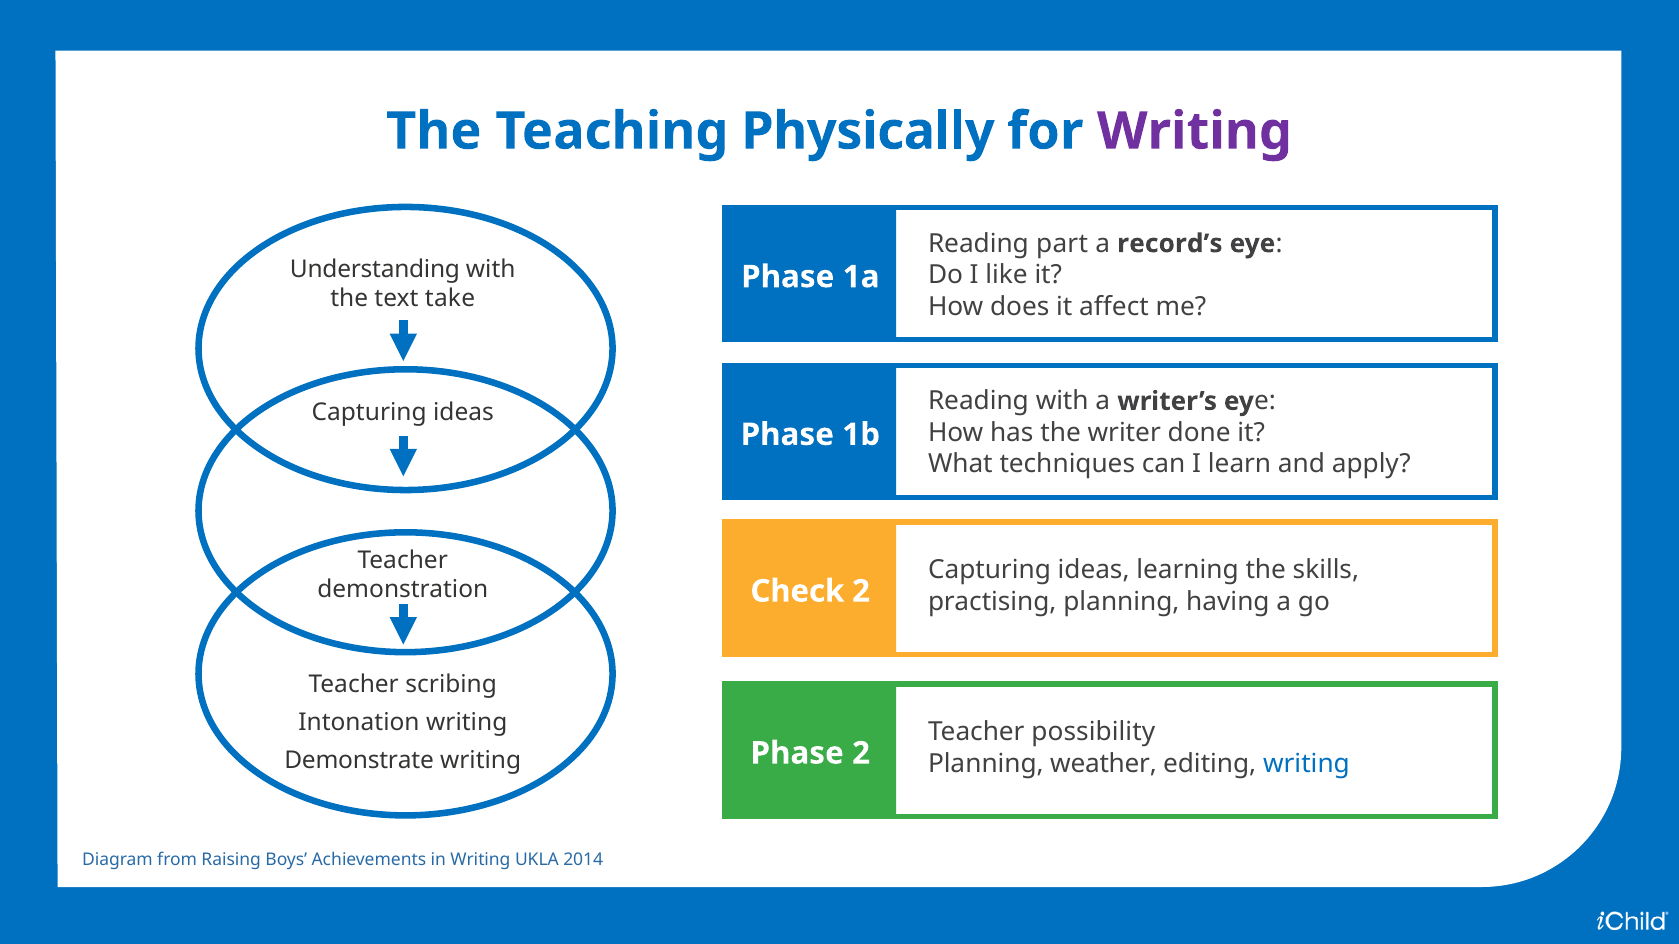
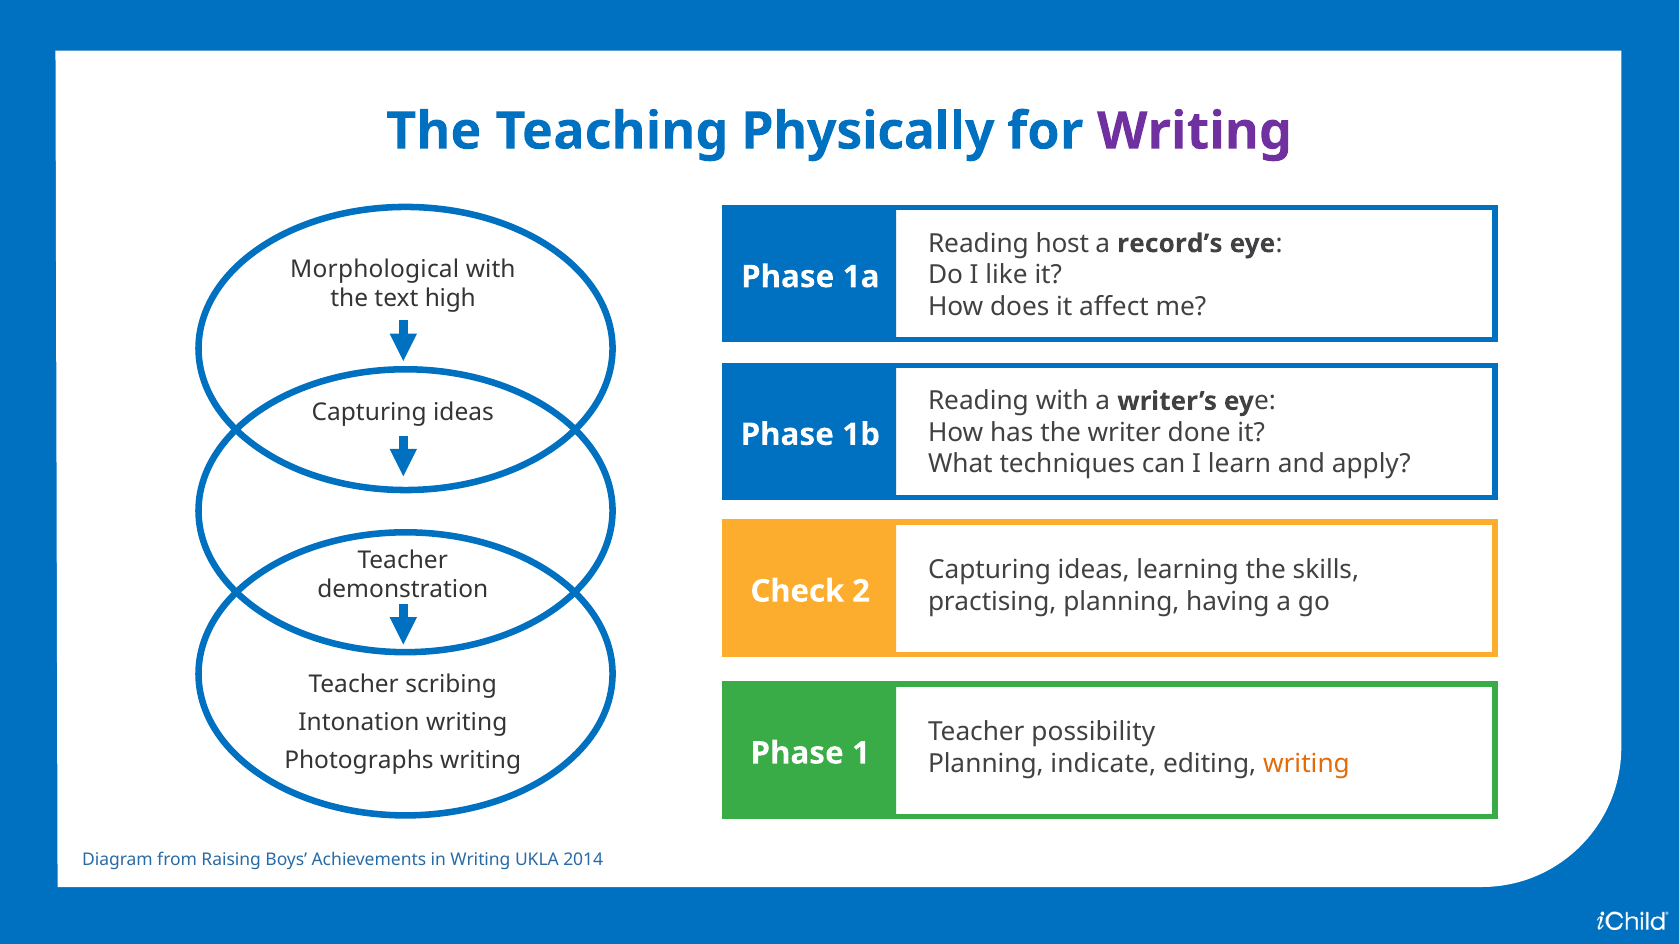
part: part -> host
Understanding: Understanding -> Morphological
take: take -> high
Phase 2: 2 -> 1
Demonstrate: Demonstrate -> Photographs
weather: weather -> indicate
writing at (1306, 764) colour: blue -> orange
